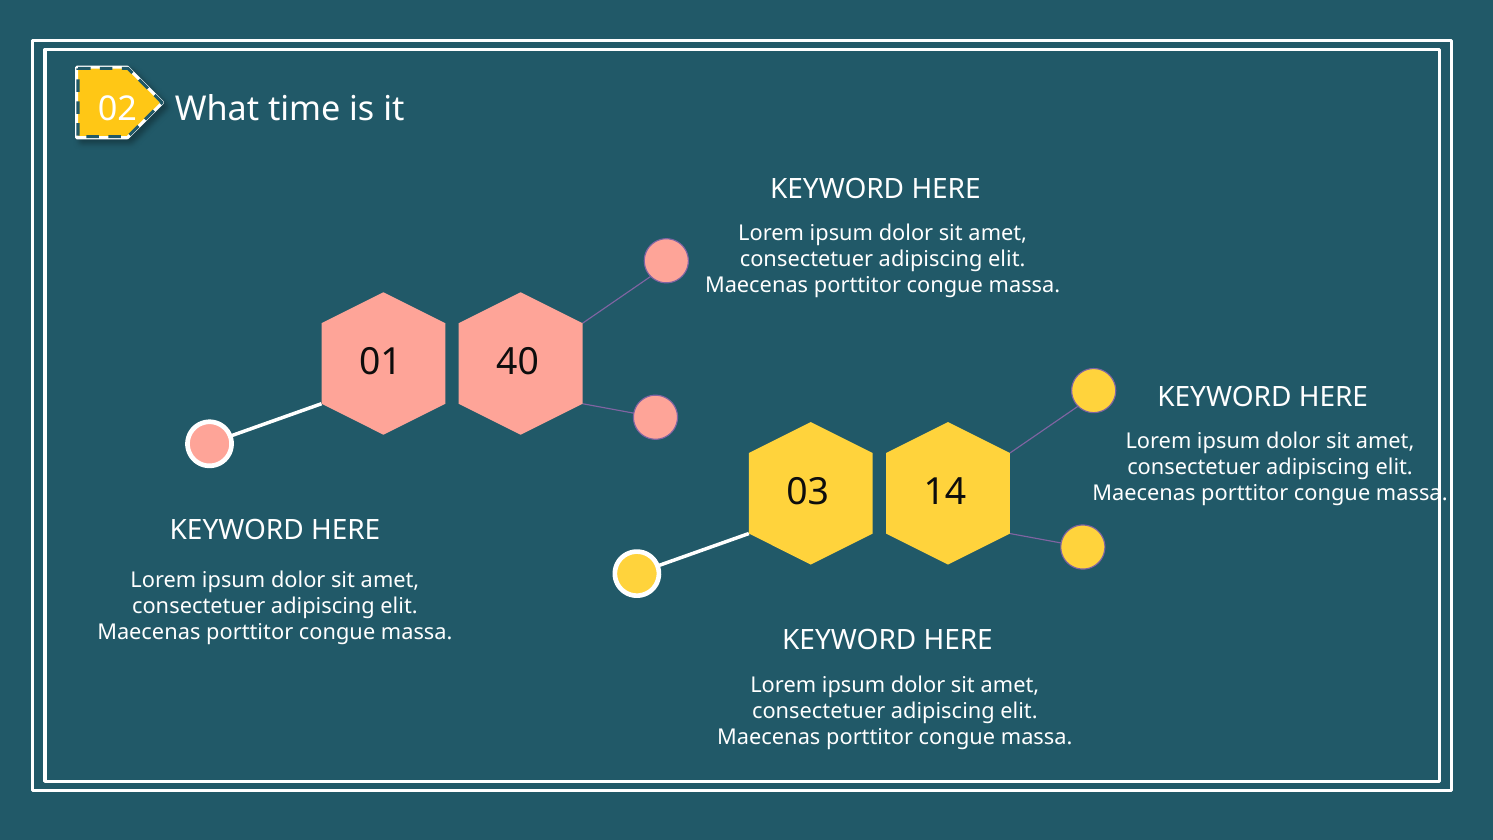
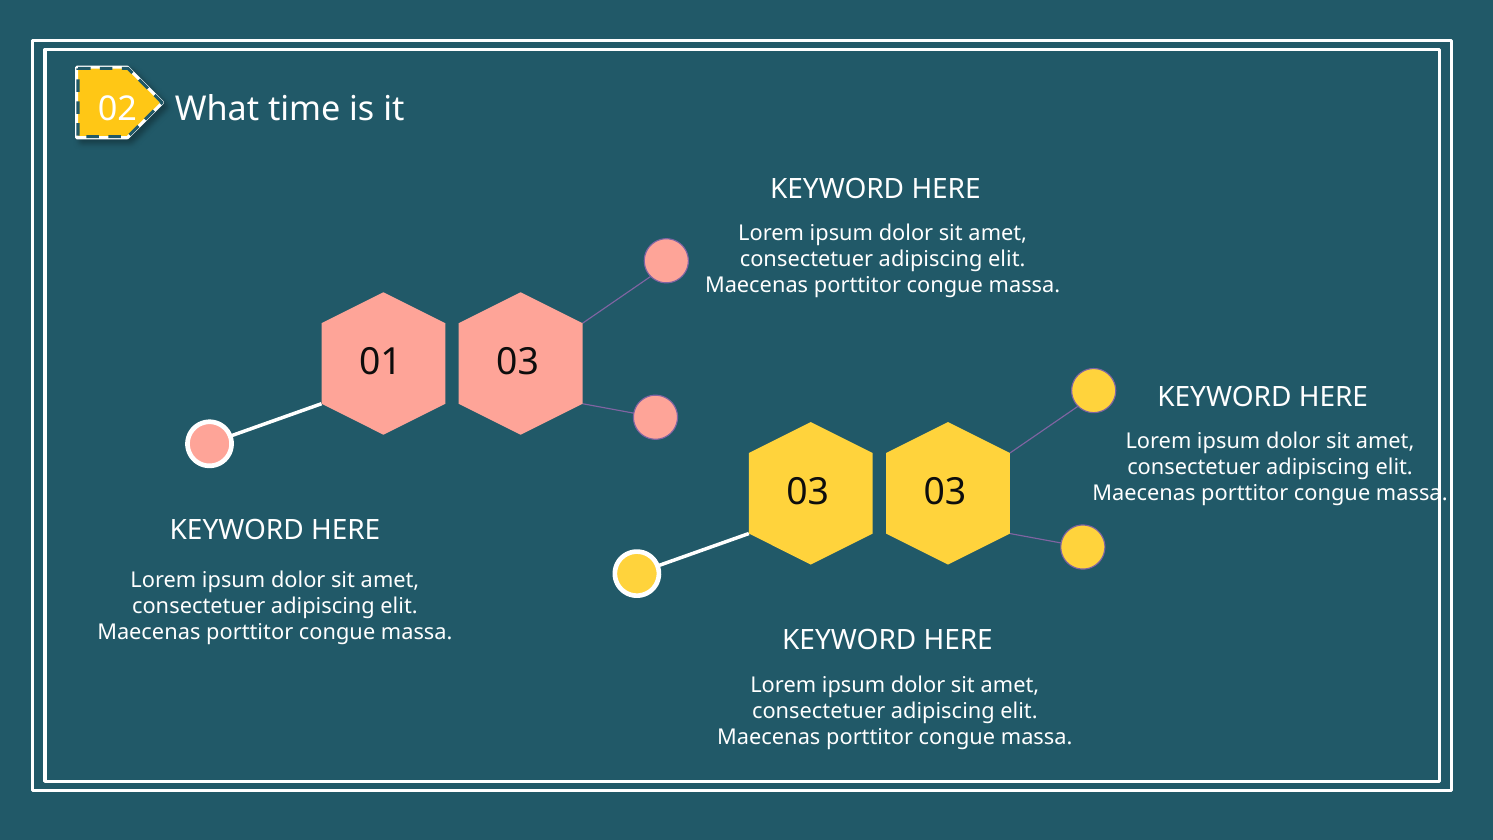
01 40: 40 -> 03
03 14: 14 -> 03
